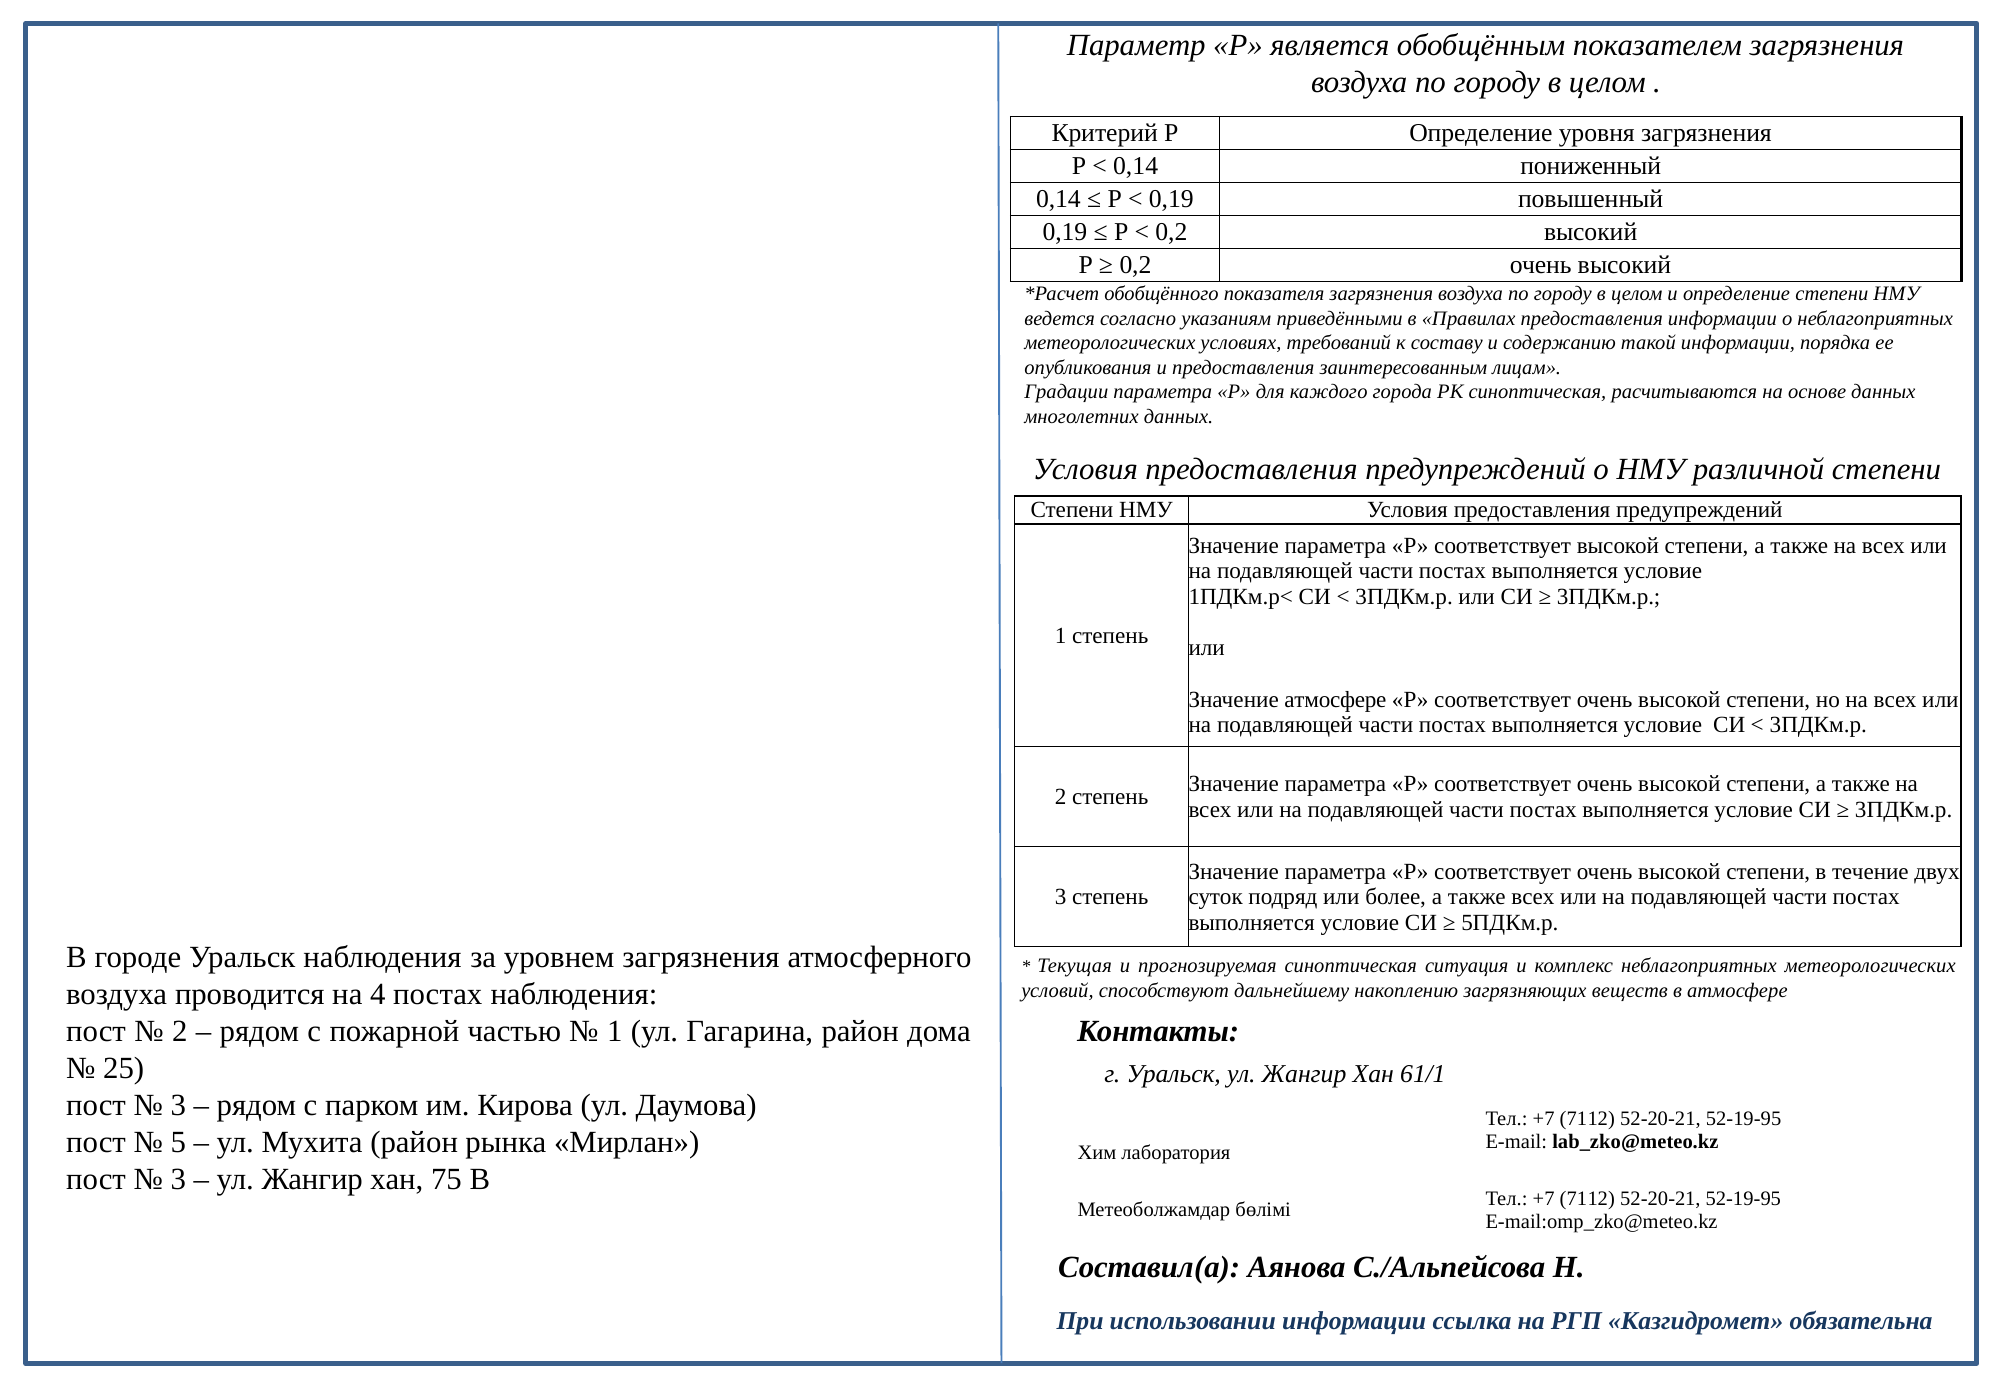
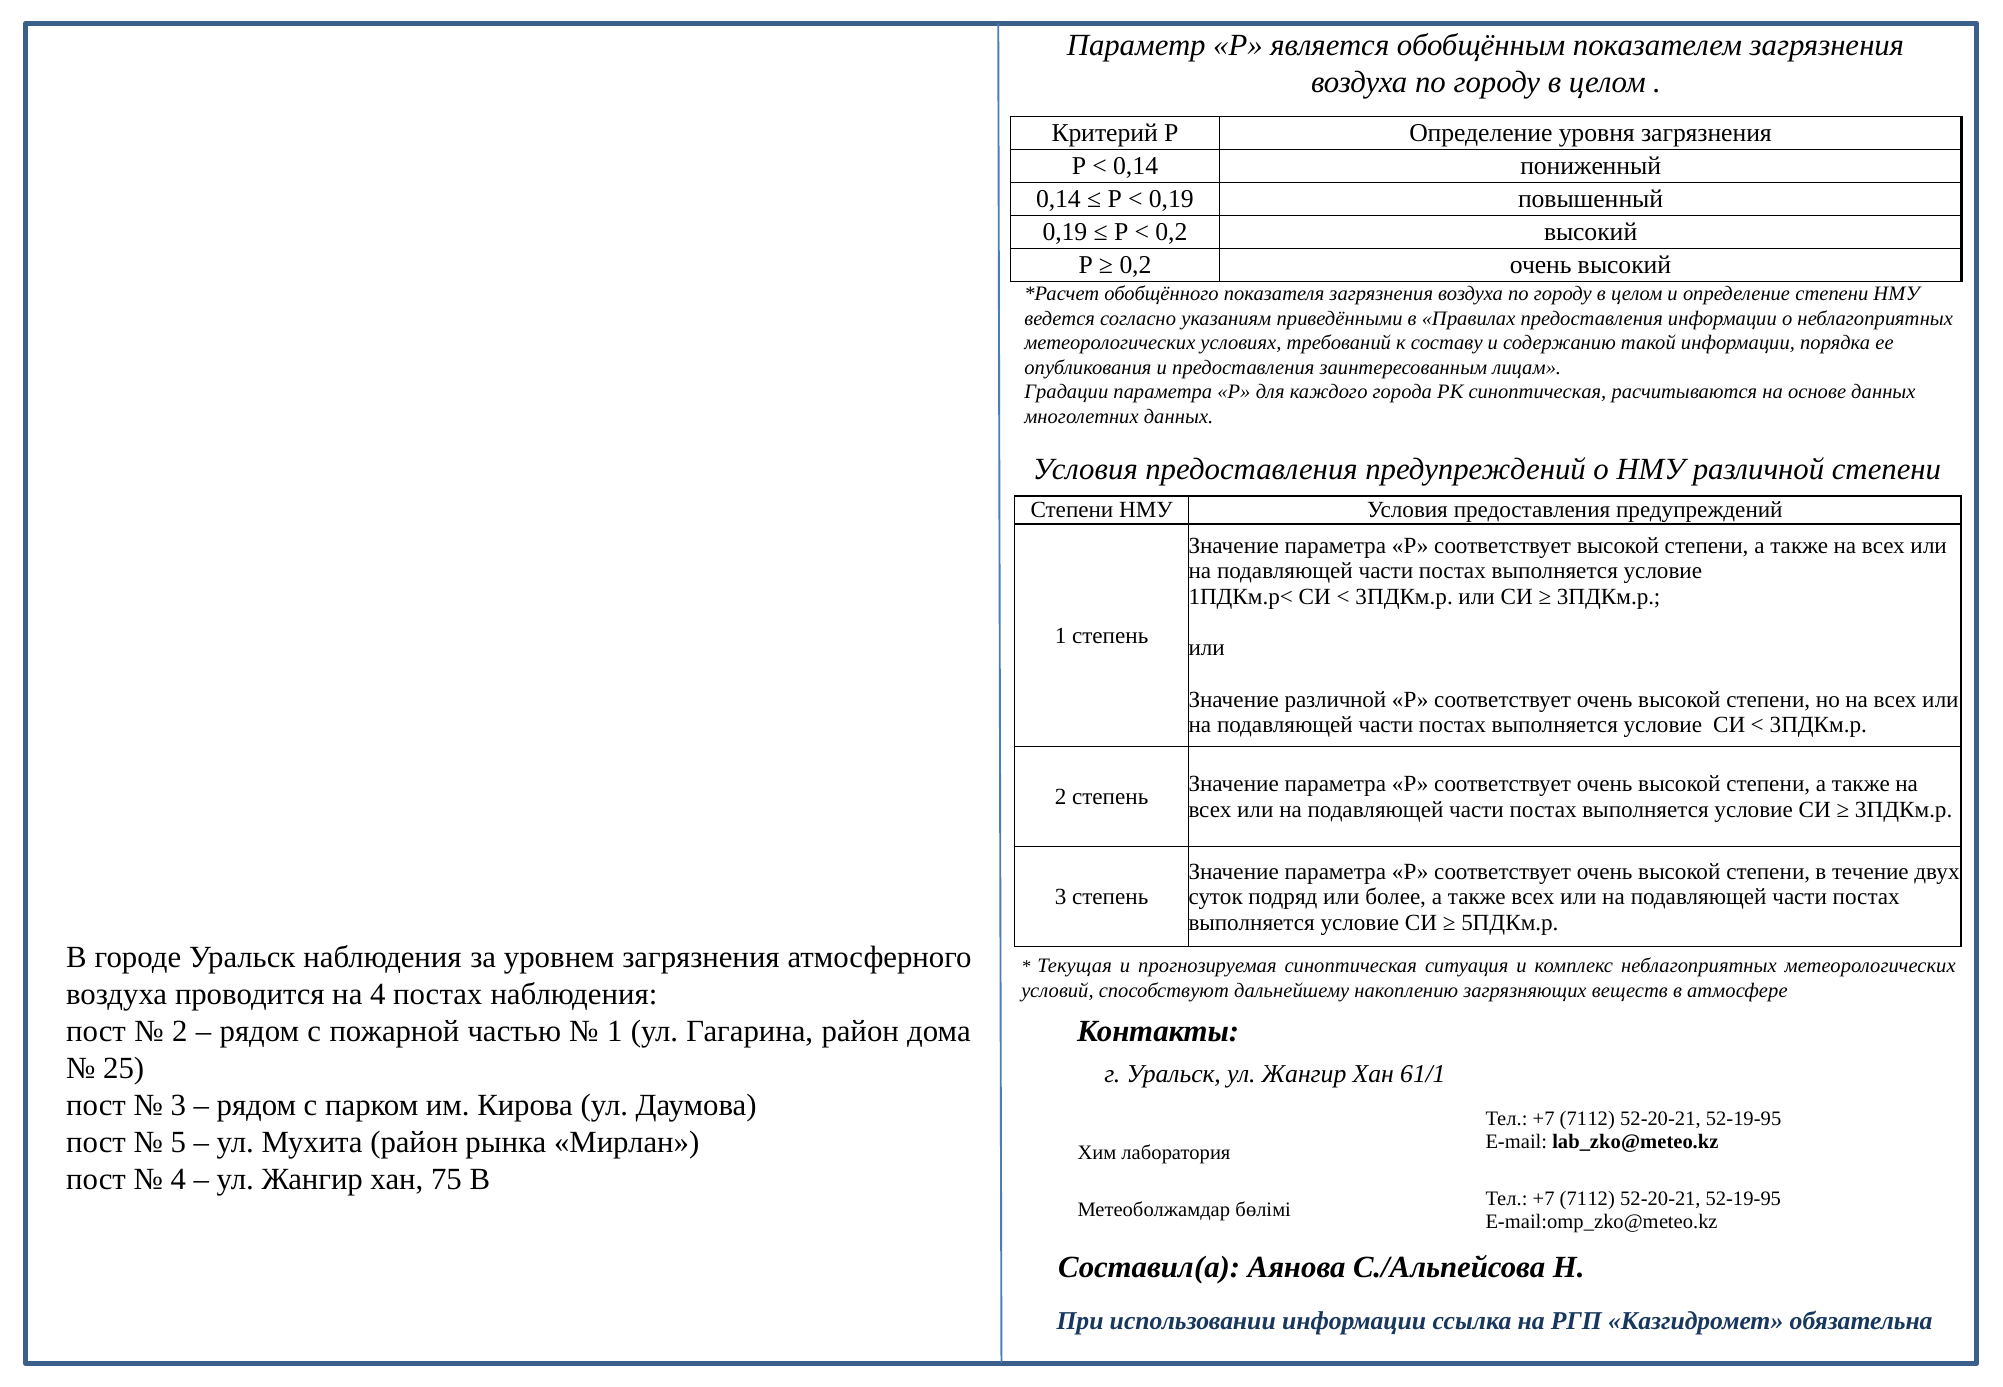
Значение атмосфере: атмосфере -> различной
3 at (178, 1179): 3 -> 4
